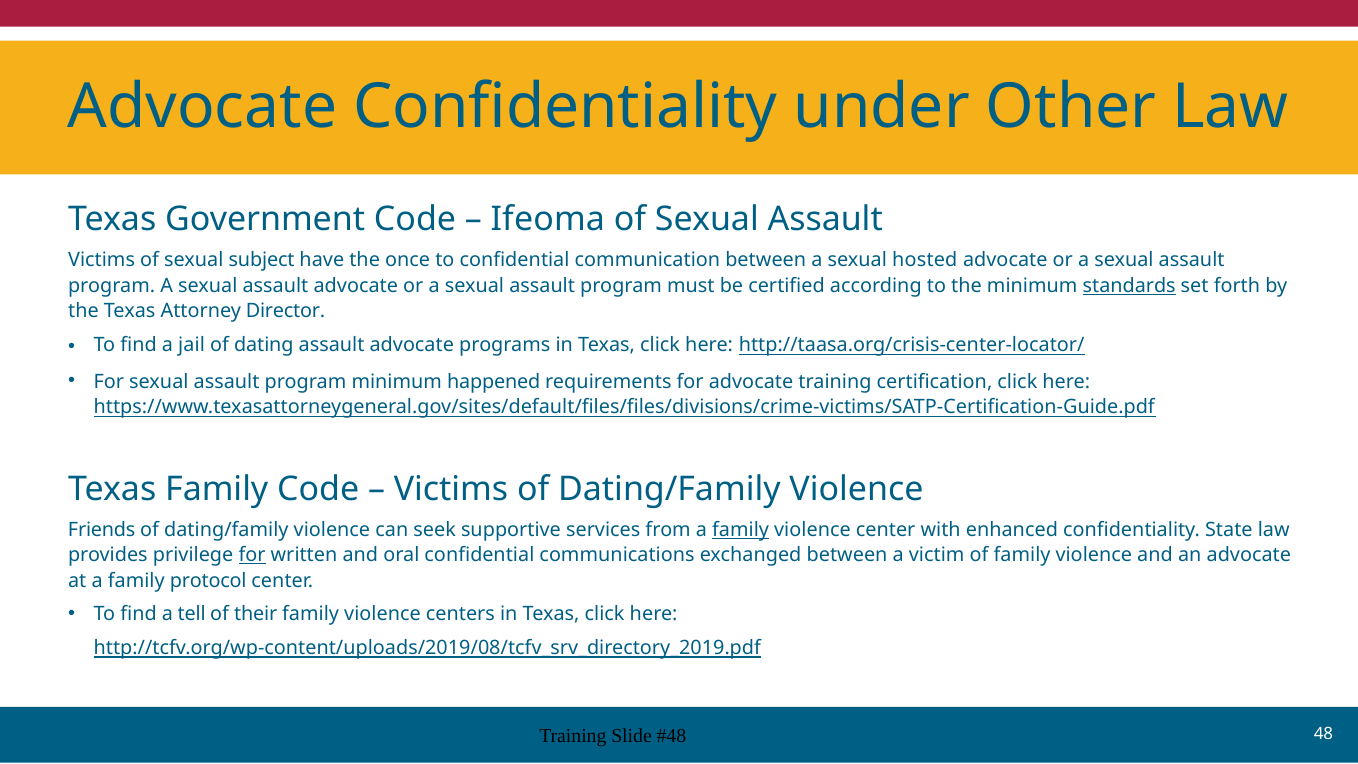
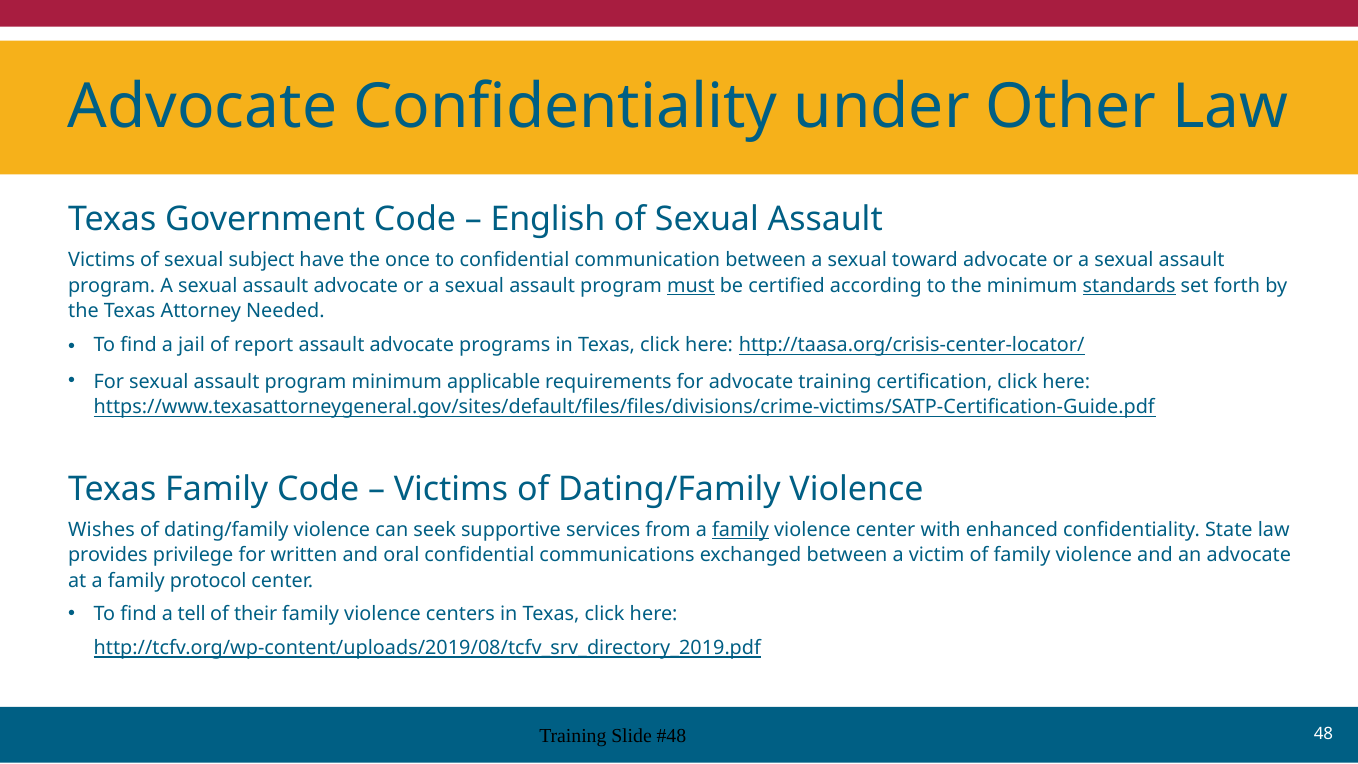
Ifeoma: Ifeoma -> English
hosted: hosted -> toward
must underline: none -> present
Director: Director -> Needed
dating: dating -> report
happened: happened -> applicable
Friends: Friends -> Wishes
for at (252, 555) underline: present -> none
